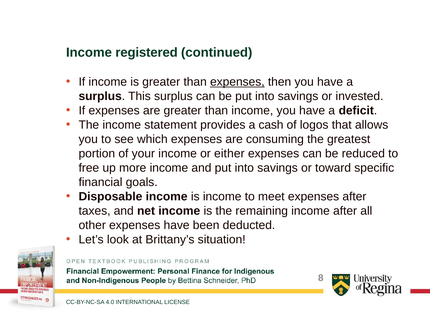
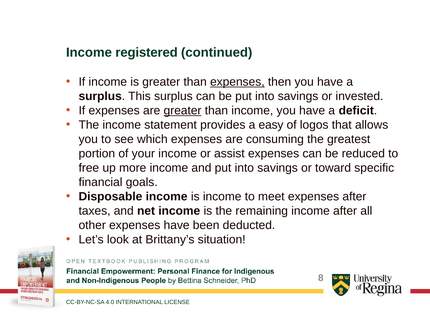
greater at (183, 111) underline: none -> present
cash: cash -> easy
either: either -> assist
